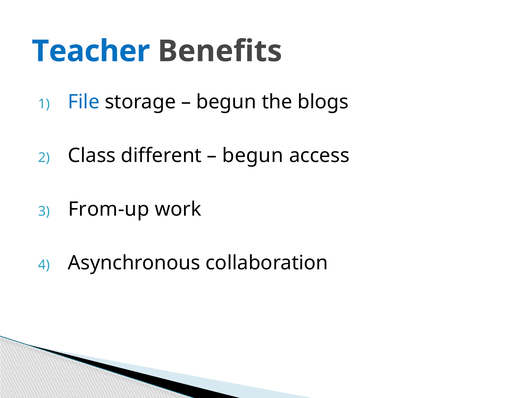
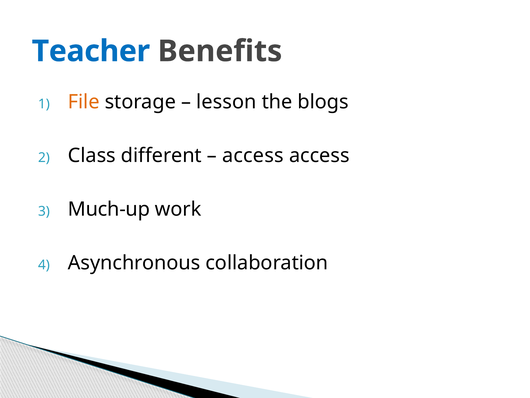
File colour: blue -> orange
begun at (226, 102): begun -> lesson
begun at (253, 155): begun -> access
From-up: From-up -> Much-up
